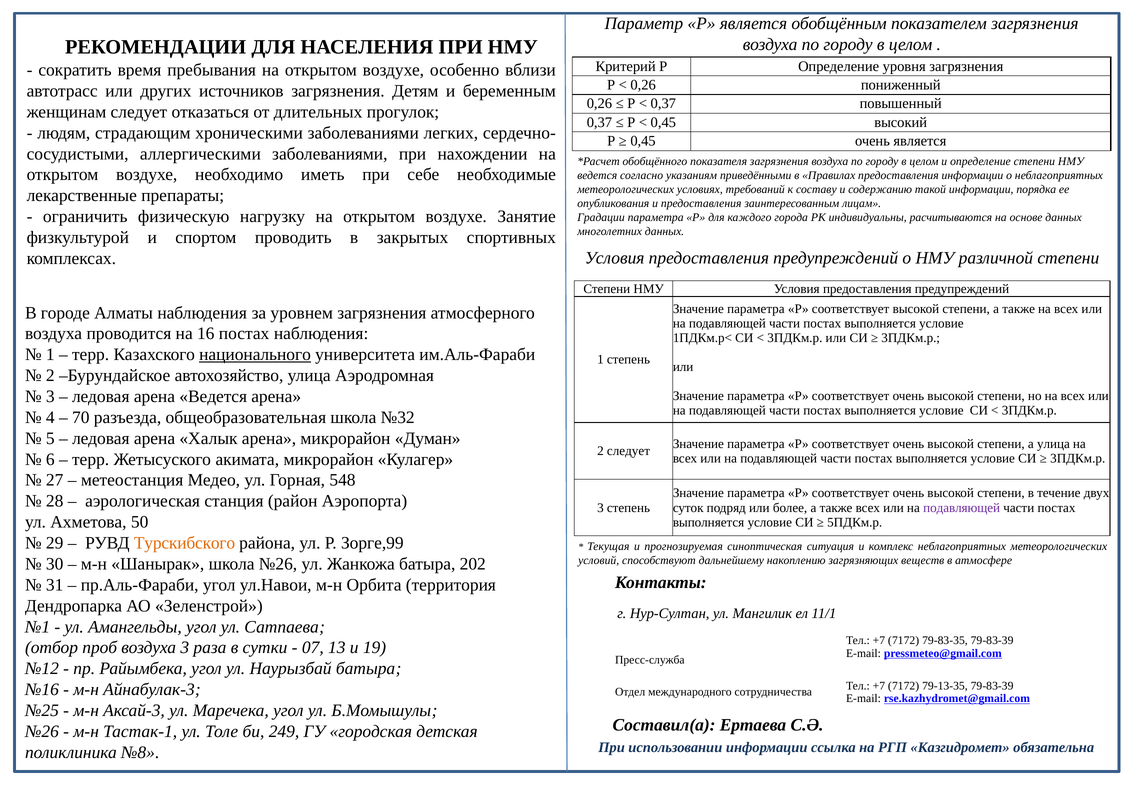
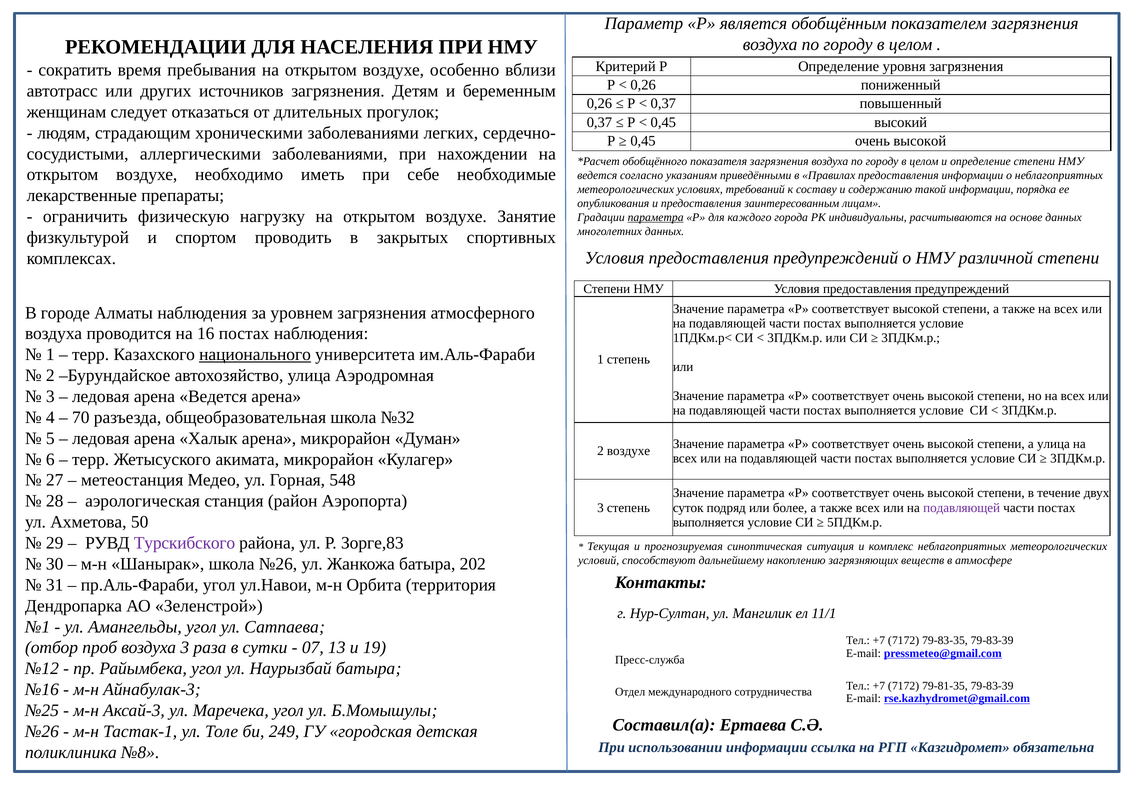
0,45 очень является: является -> высокой
параметра at (656, 217) underline: none -> present
2 следует: следует -> воздухе
Турскибского colour: orange -> purple
Зорге,99: Зорге,99 -> Зорге,83
79-13-35: 79-13-35 -> 79-81-35
